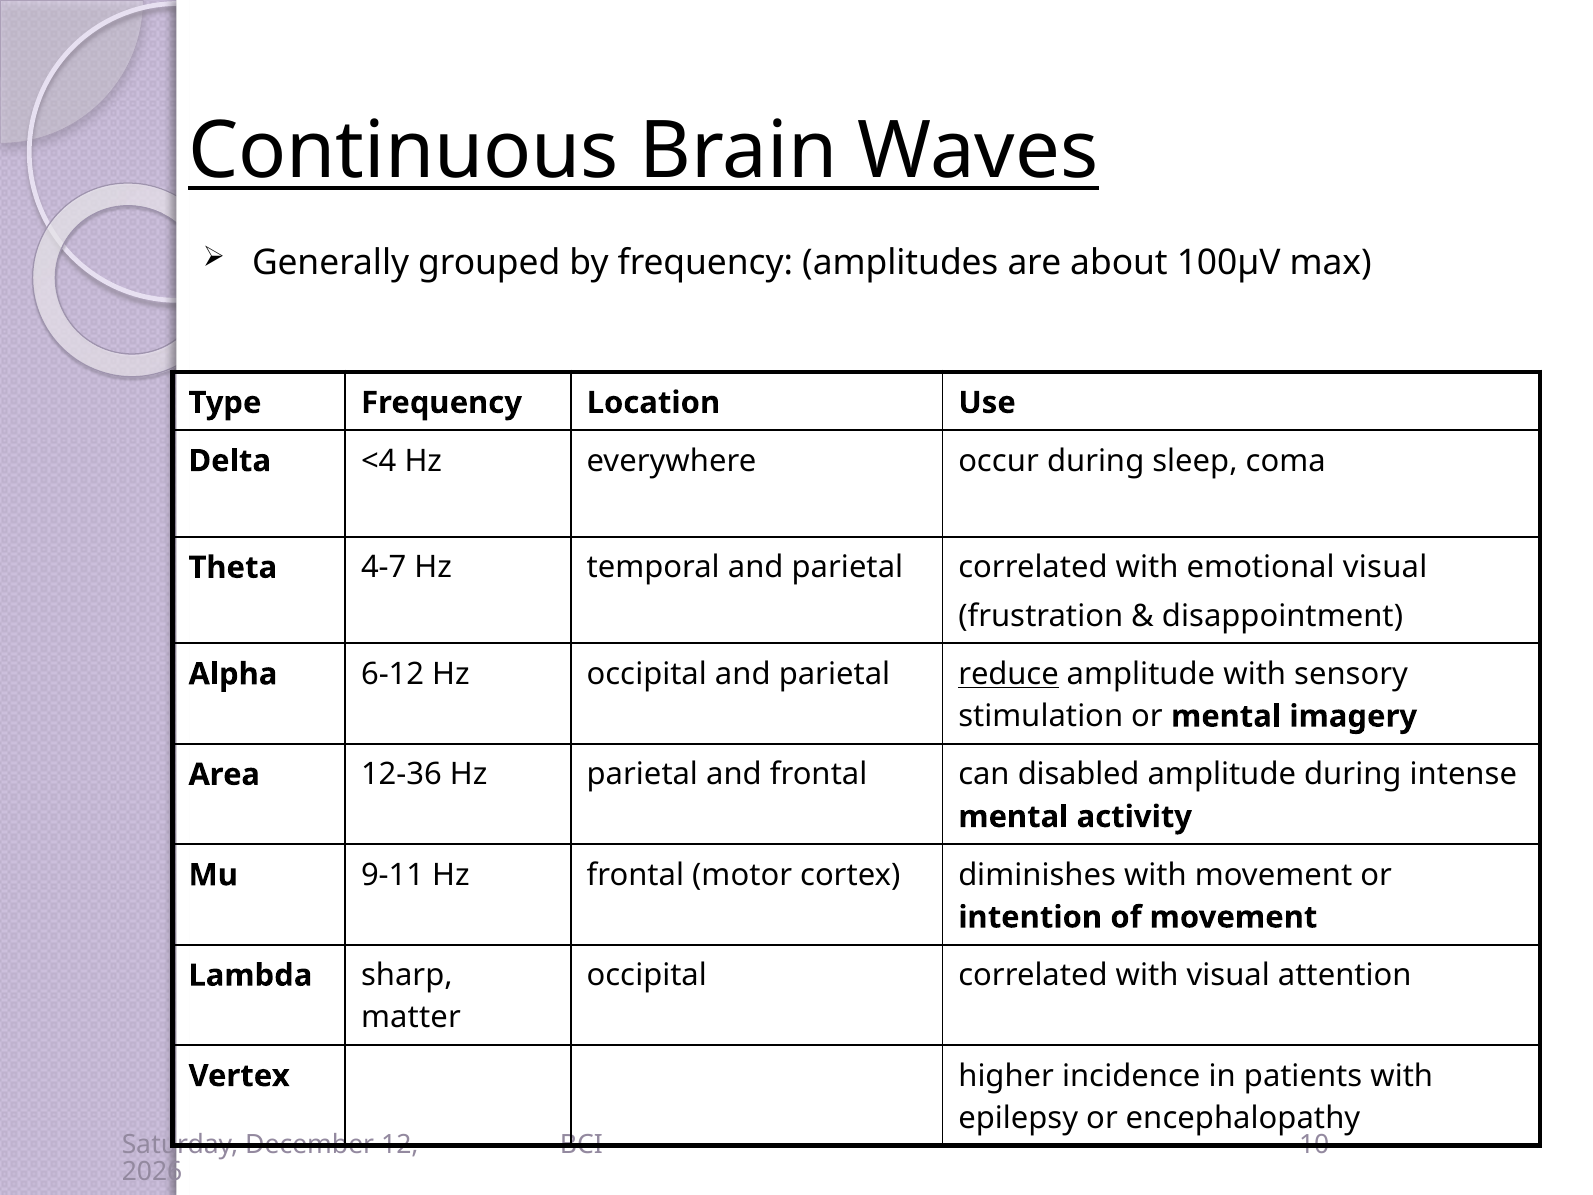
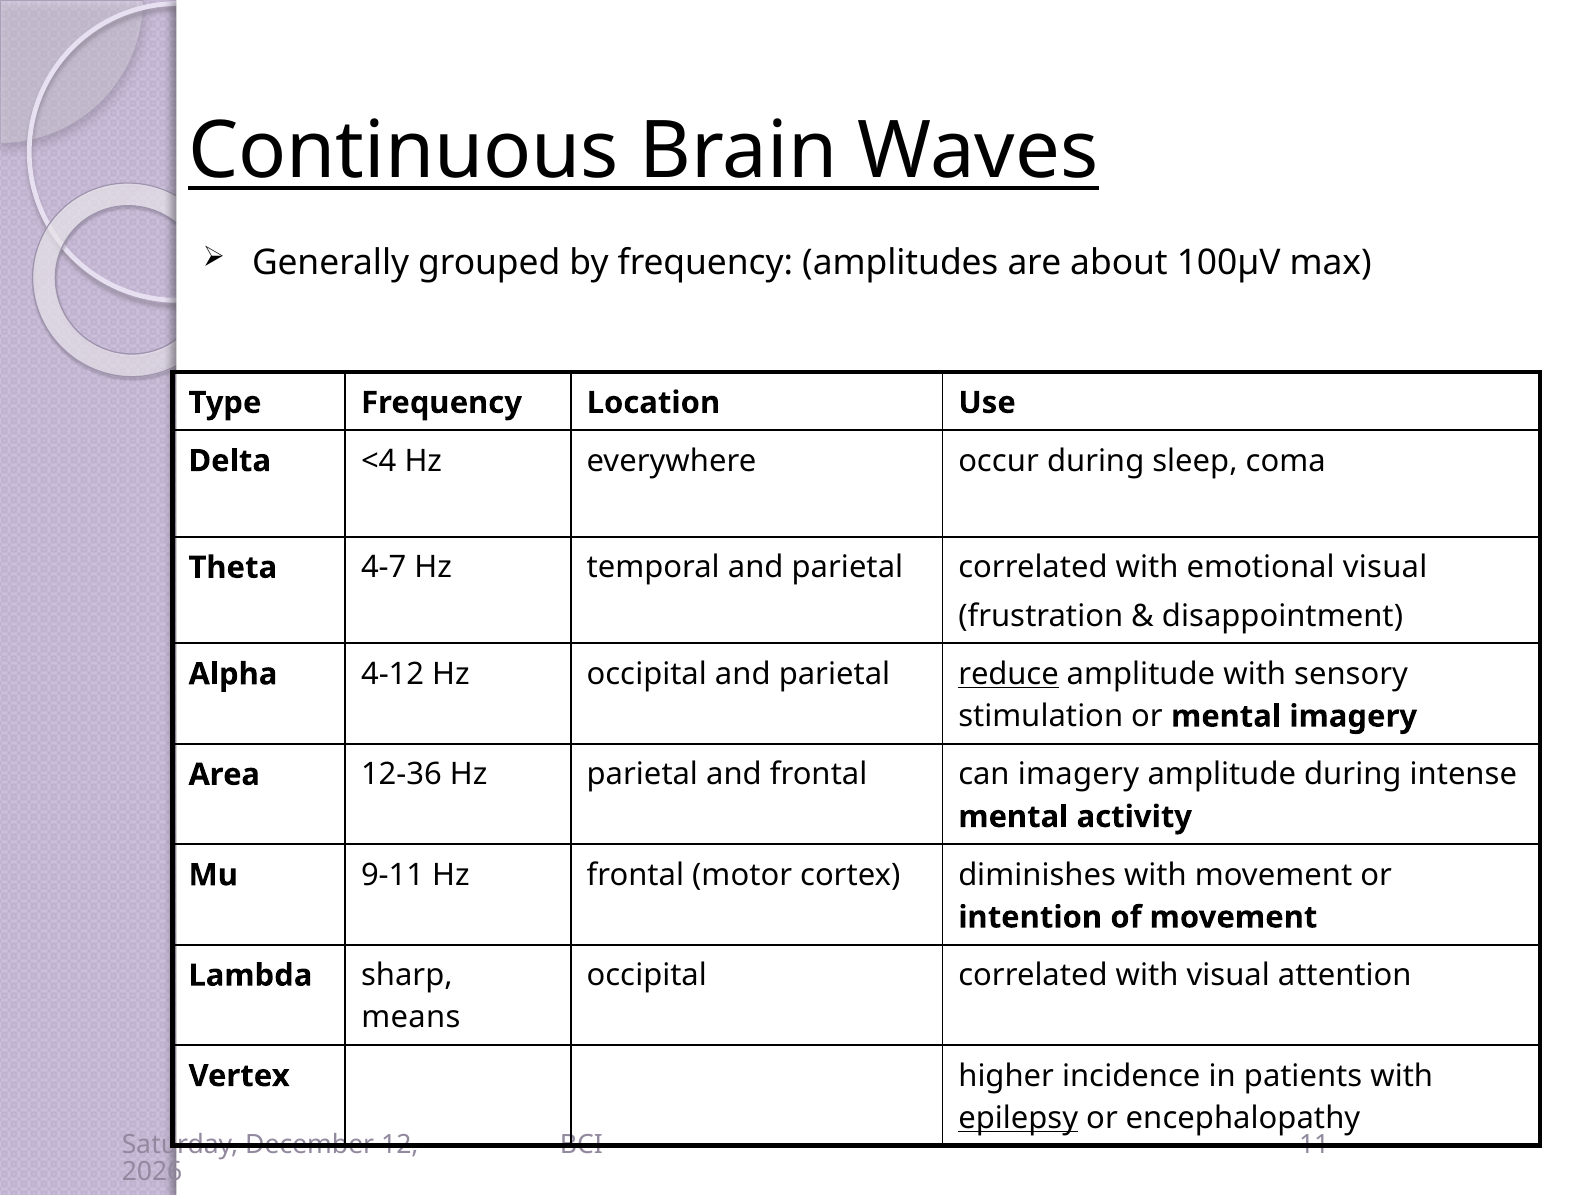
6-12: 6-12 -> 4-12
can disabled: disabled -> imagery
matter: matter -> means
epilepsy underline: none -> present
10: 10 -> 11
